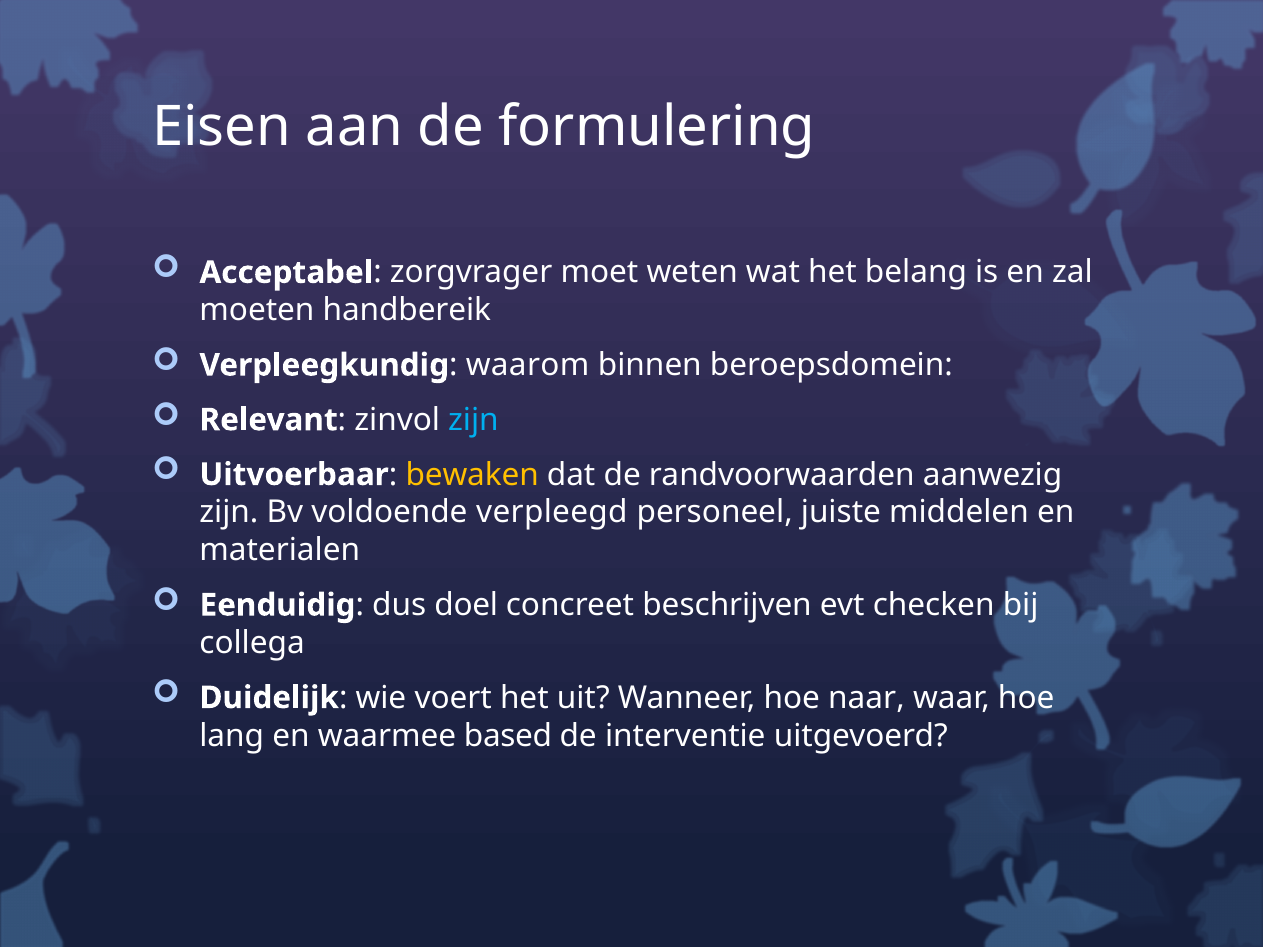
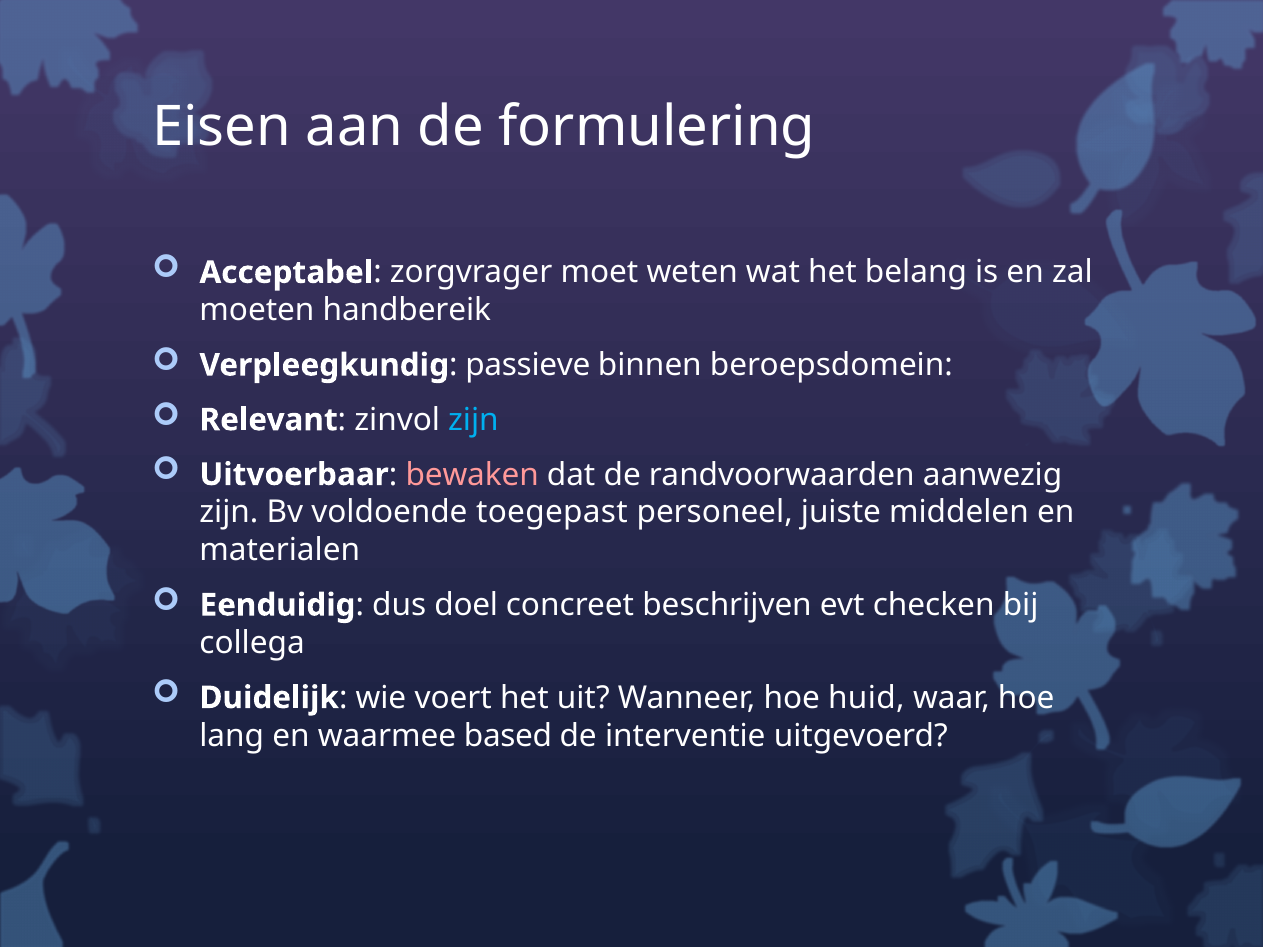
waarom: waarom -> passieve
bewaken colour: yellow -> pink
verpleegd: verpleegd -> toegepast
naar: naar -> huid
